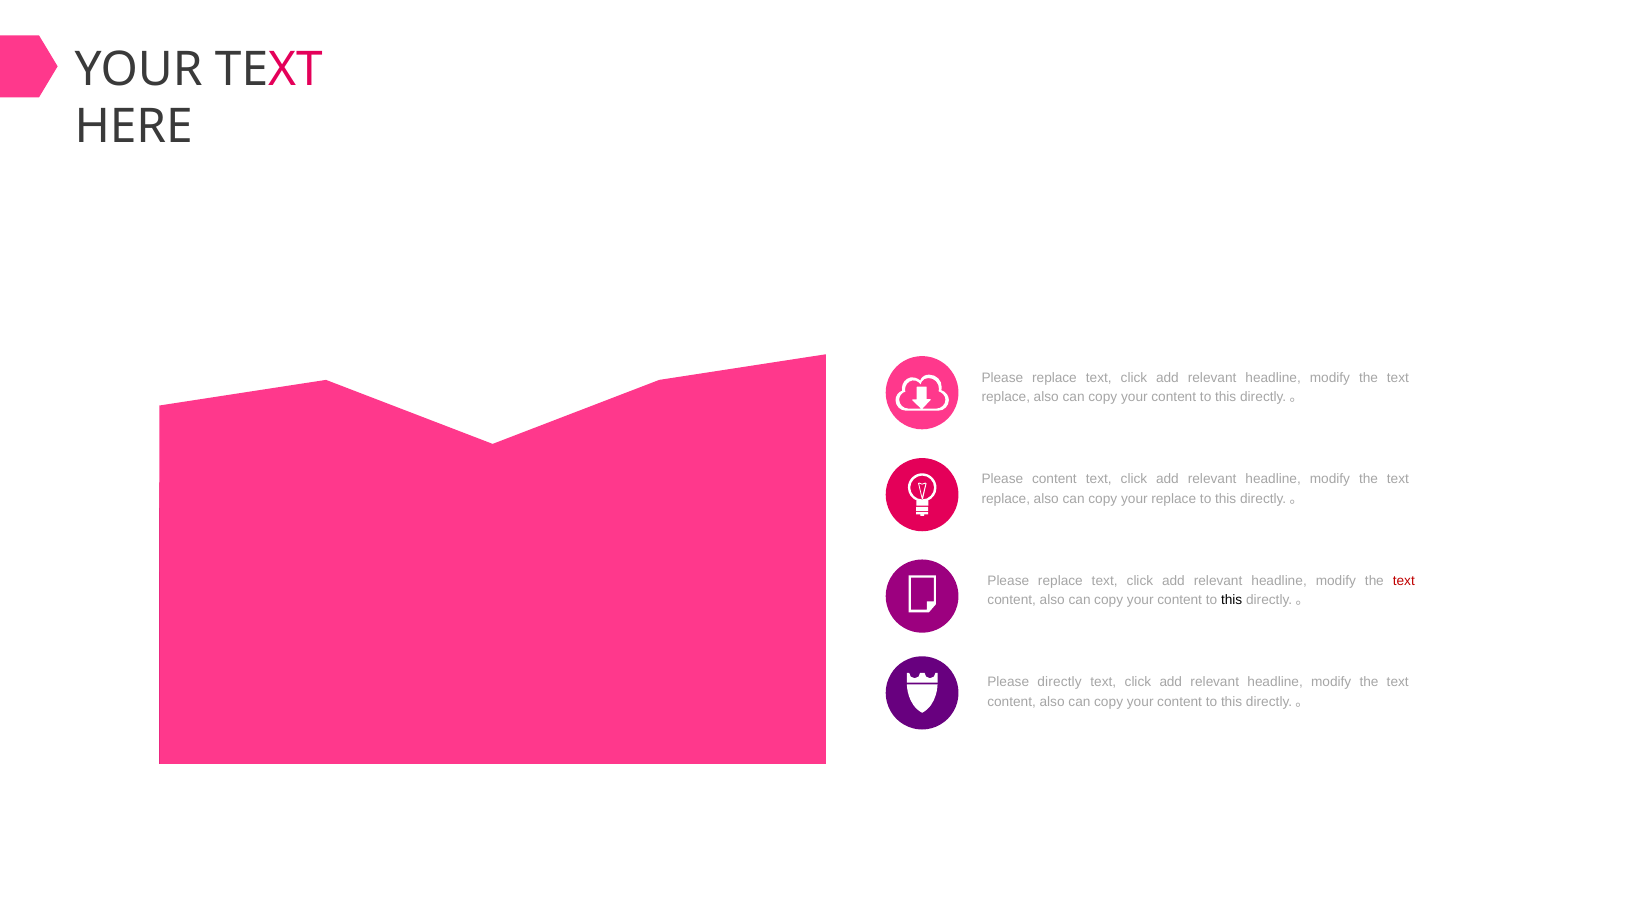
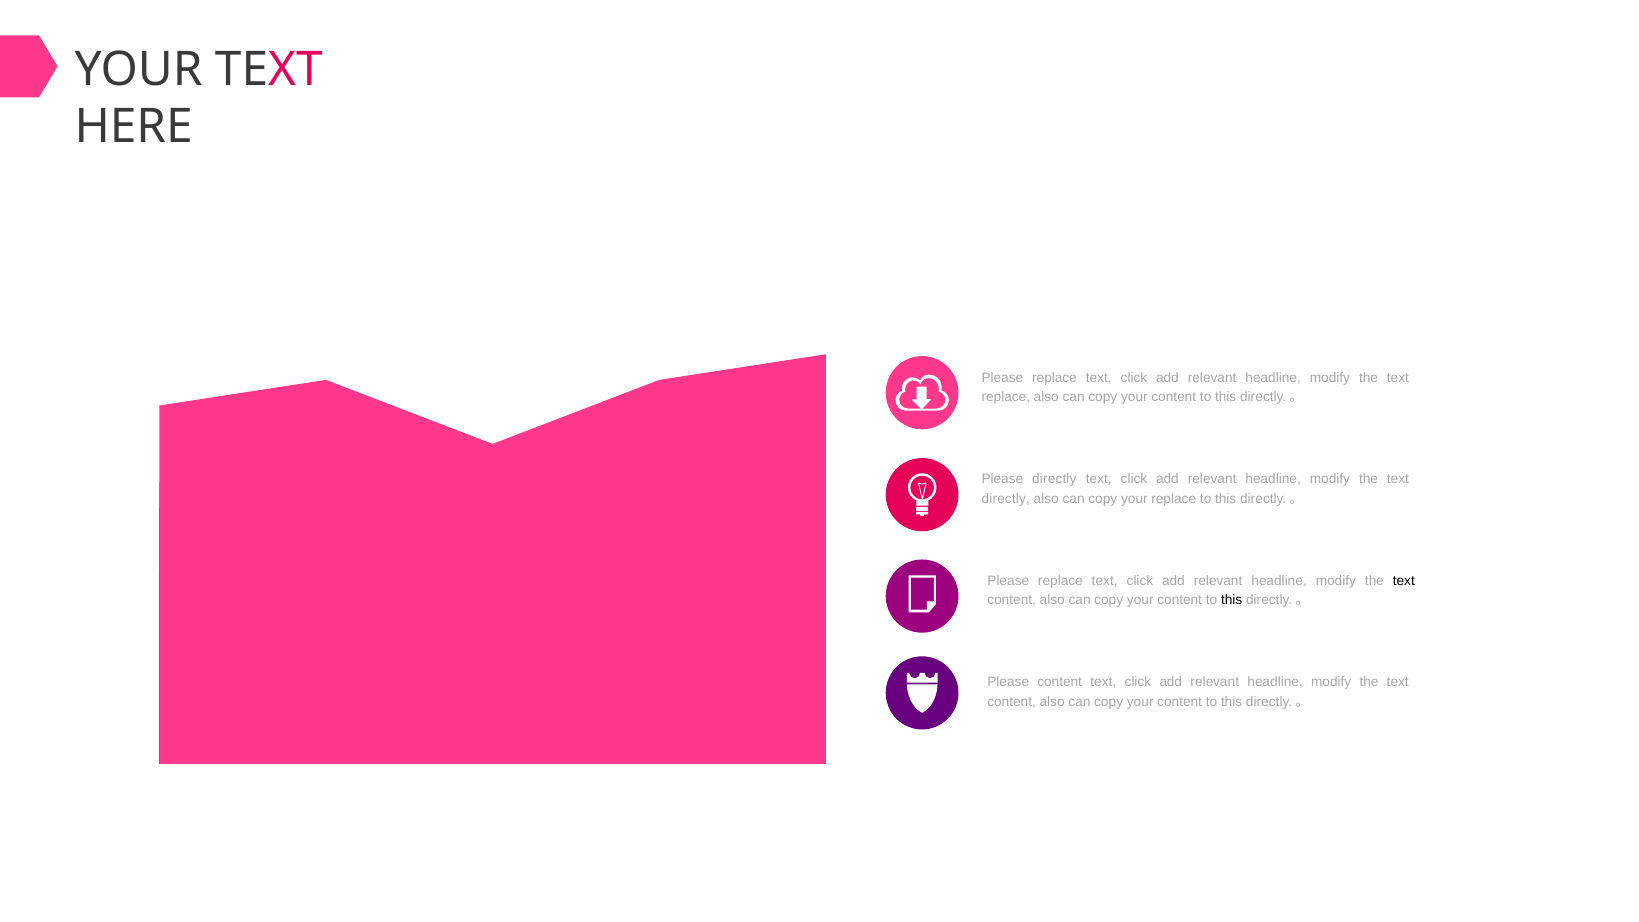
Please content: content -> directly
replace at (1006, 499): replace -> directly
text at (1404, 580) colour: red -> black
Please directly: directly -> content
